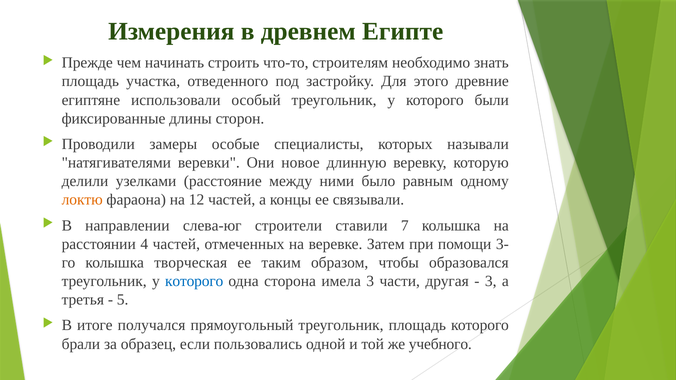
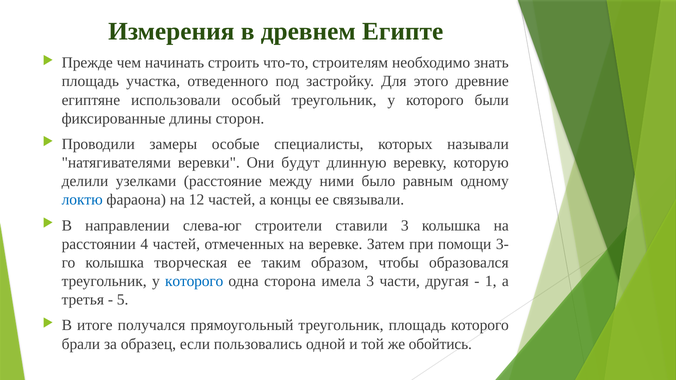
новое: новое -> будут
локтю colour: orange -> blue
ставили 7: 7 -> 3
3 at (491, 281): 3 -> 1
учебного: учебного -> обойтись
